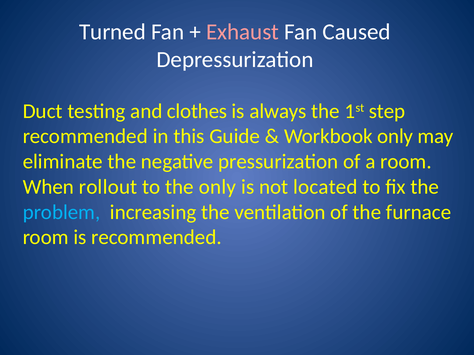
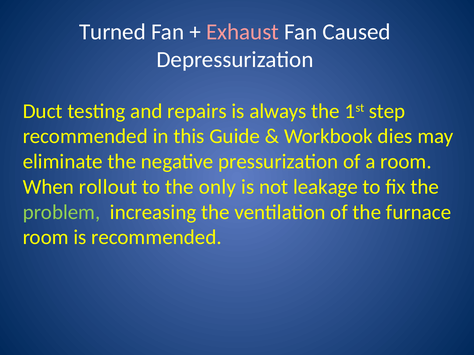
clothes: clothes -> repairs
Workbook only: only -> dies
located: located -> leakage
problem colour: light blue -> light green
